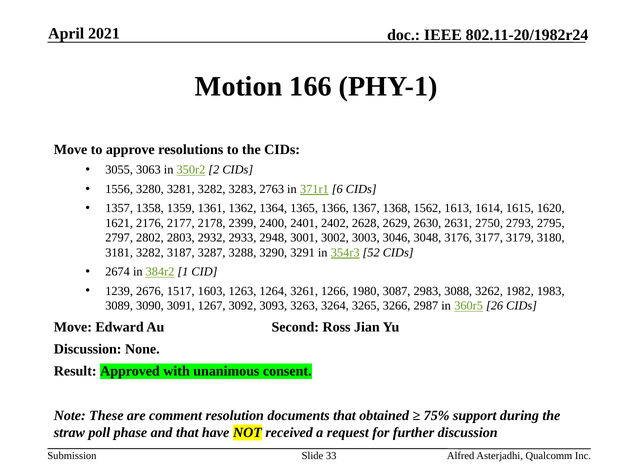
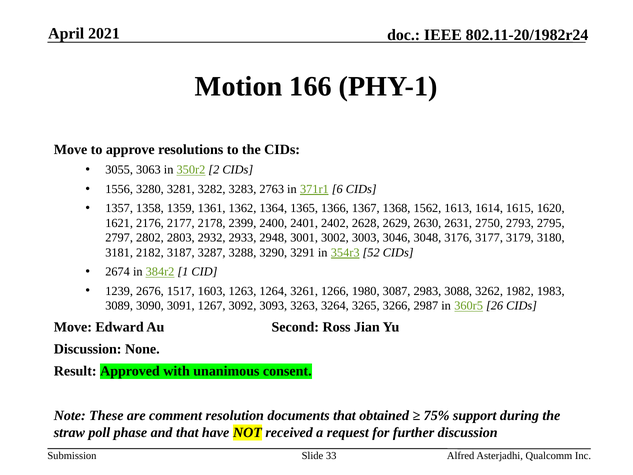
3181 3282: 3282 -> 2182
